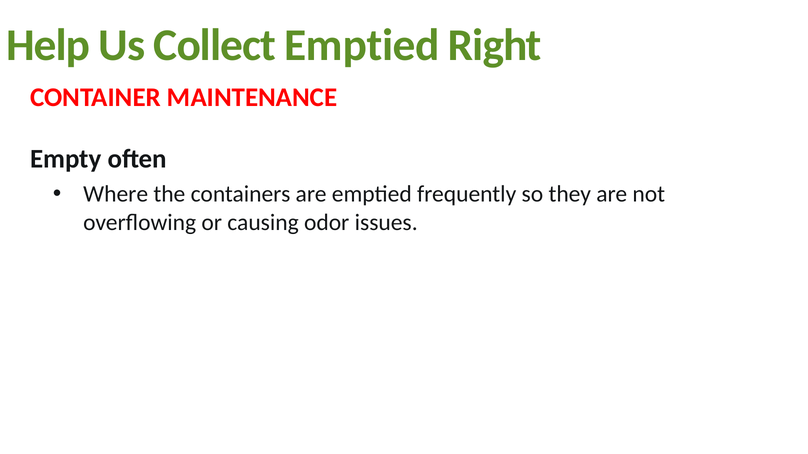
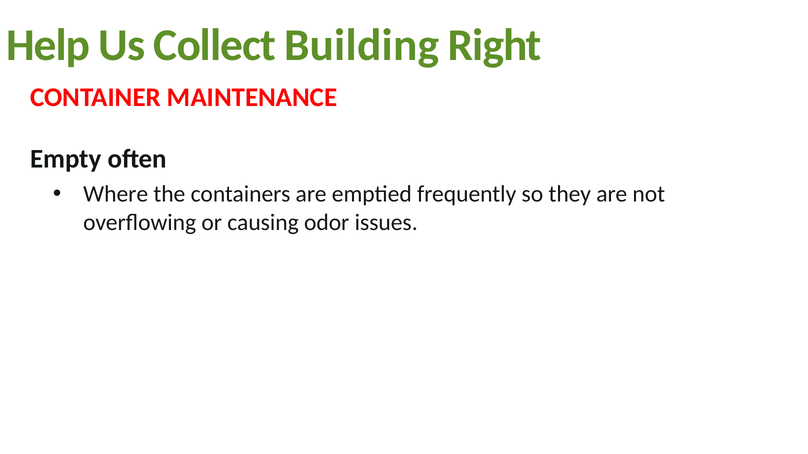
Collect Emptied: Emptied -> Building
